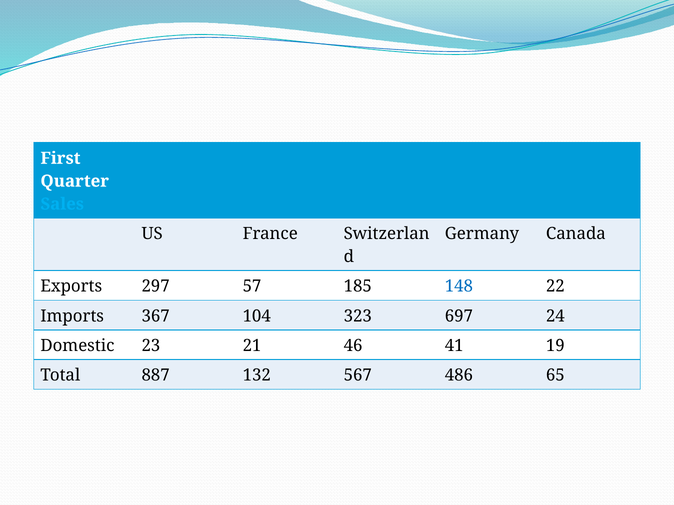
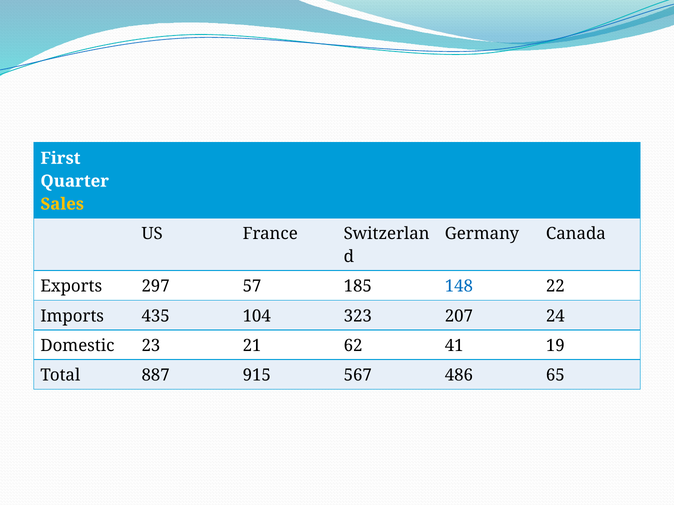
Sales colour: light blue -> yellow
367: 367 -> 435
697: 697 -> 207
46: 46 -> 62
132: 132 -> 915
